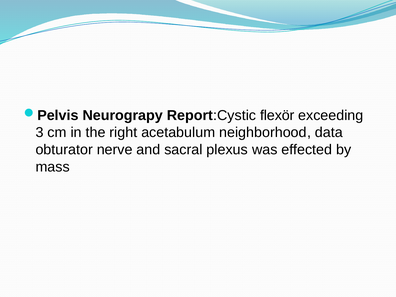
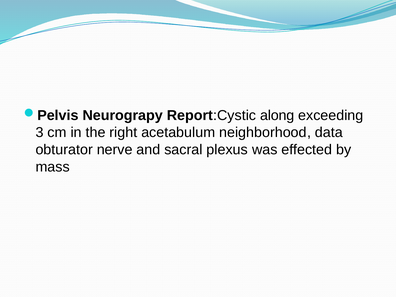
flexör: flexör -> along
